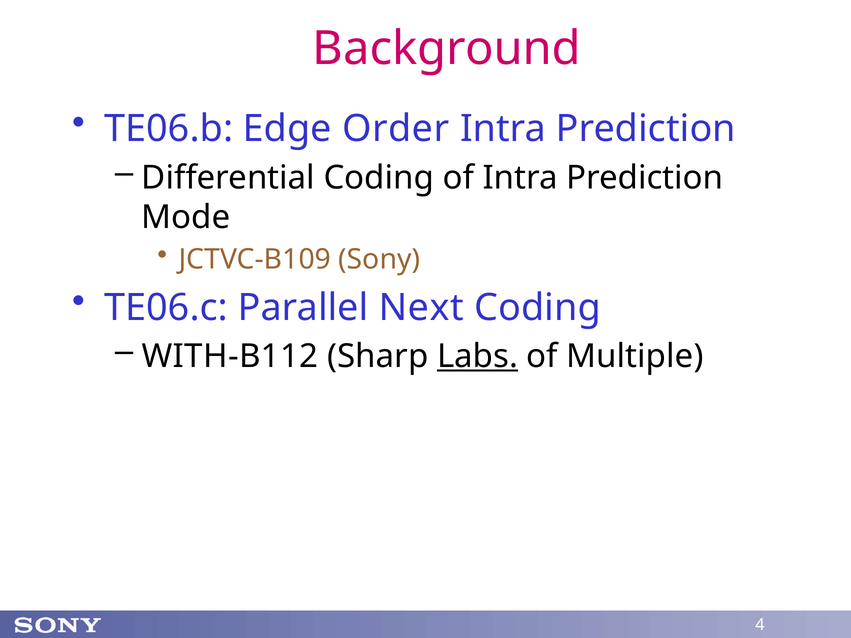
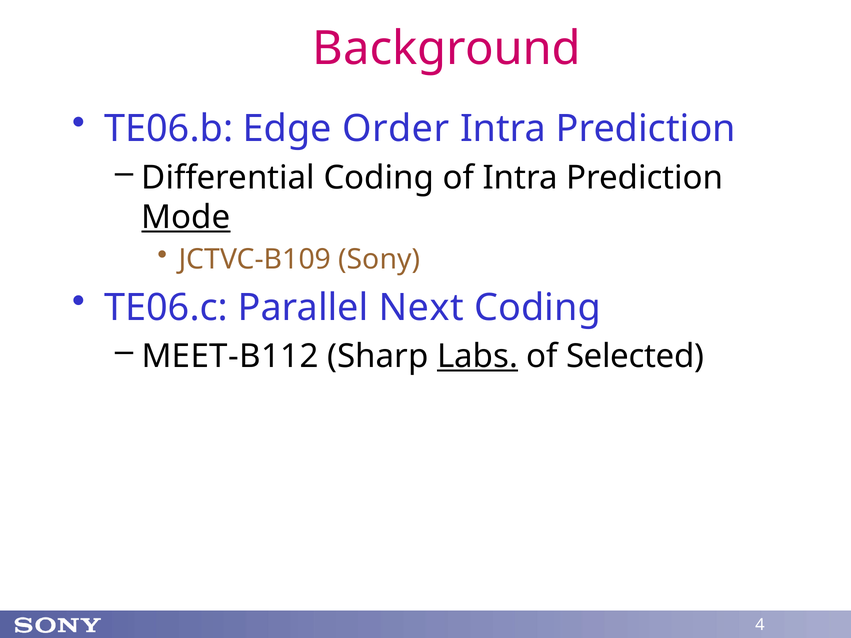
Mode underline: none -> present
WITH-B112: WITH-B112 -> MEET-B112
Multiple: Multiple -> Selected
